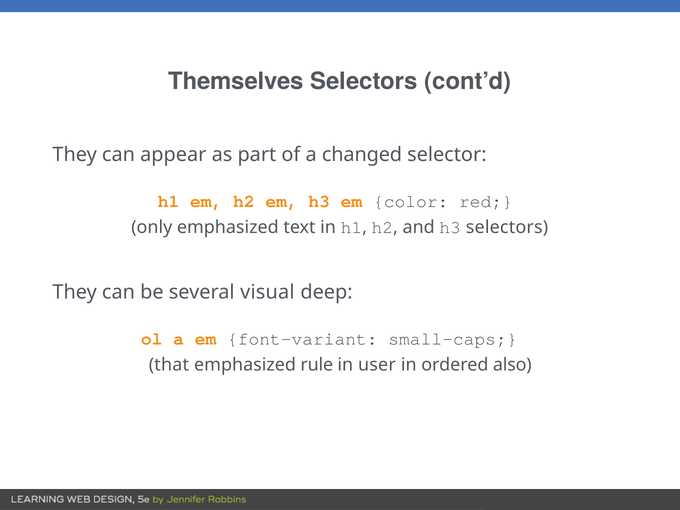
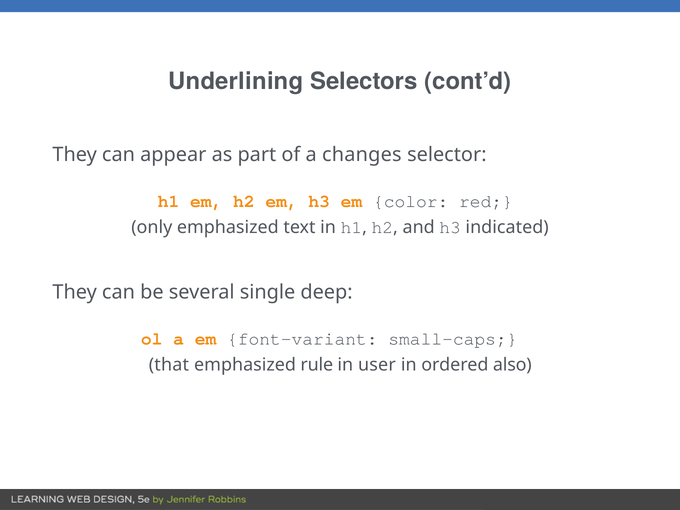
Themselves: Themselves -> Underlining
changed: changed -> changes
h3 selectors: selectors -> indicated
visual: visual -> single
